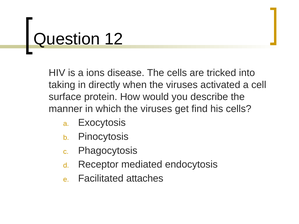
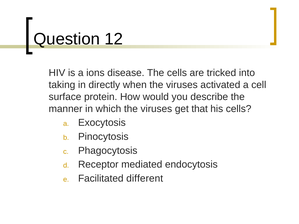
find: find -> that
attaches: attaches -> different
